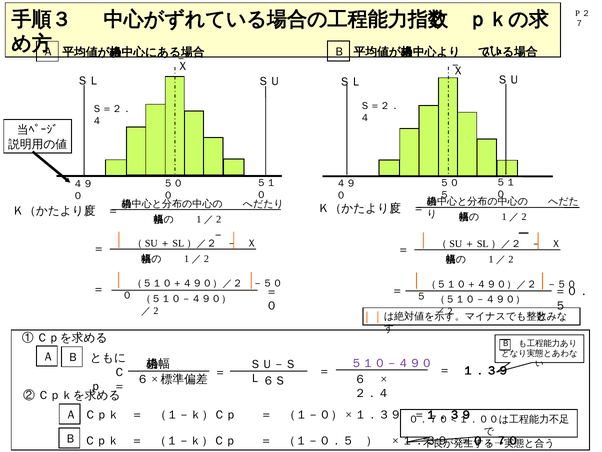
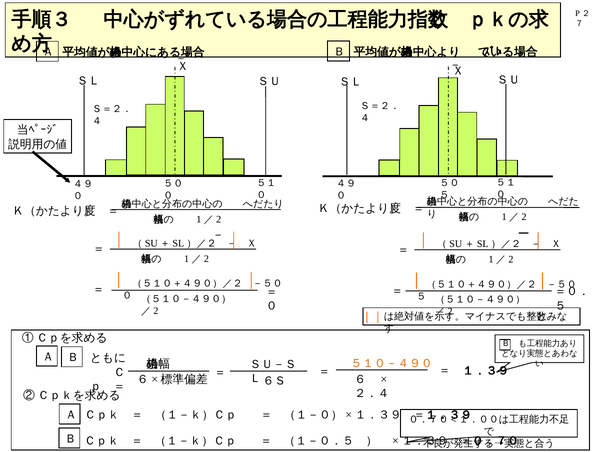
５１０－４９０ colour: purple -> orange
